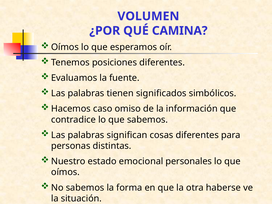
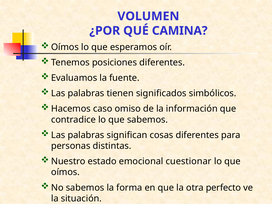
personales: personales -> cuestionar
haberse: haberse -> perfecto
